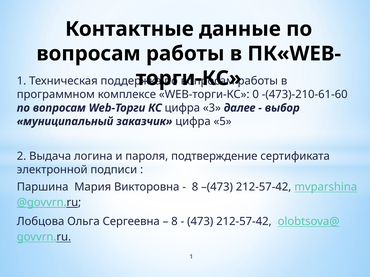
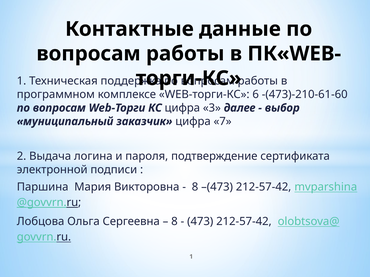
0: 0 -> 6
5: 5 -> 7
